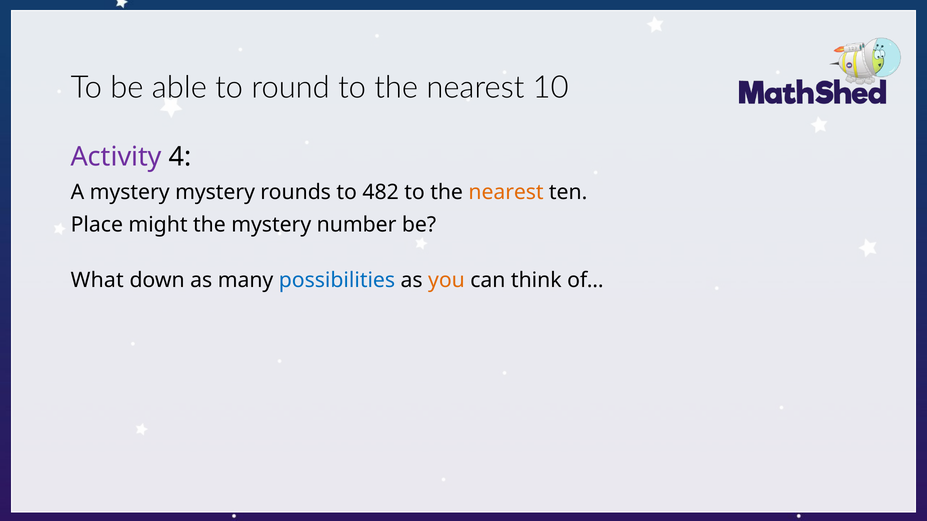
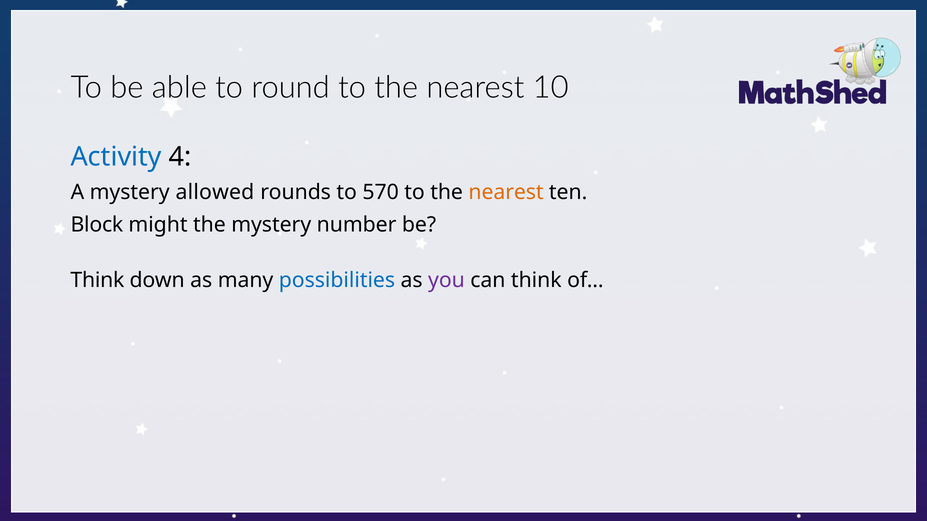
Activity colour: purple -> blue
mystery mystery: mystery -> allowed
482: 482 -> 570
Place: Place -> Block
What at (97, 281): What -> Think
you colour: orange -> purple
